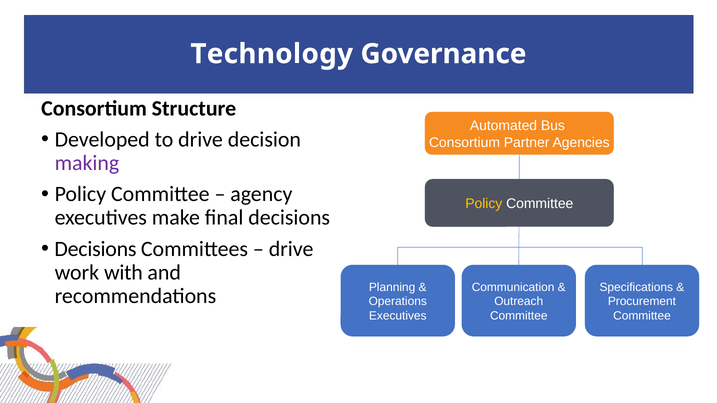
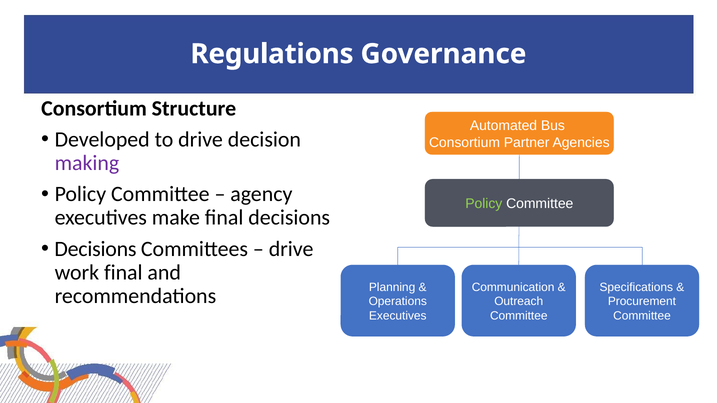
Technology: Technology -> Regulations
Policy at (484, 204) colour: yellow -> light green
work with: with -> final
